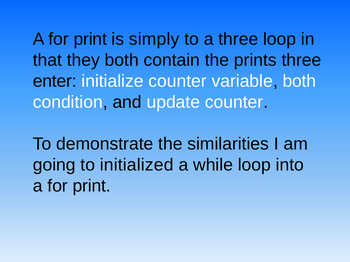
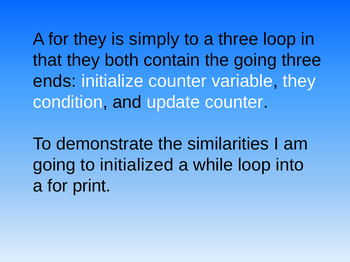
print at (90, 39): print -> they
the prints: prints -> going
enter: enter -> ends
variable both: both -> they
